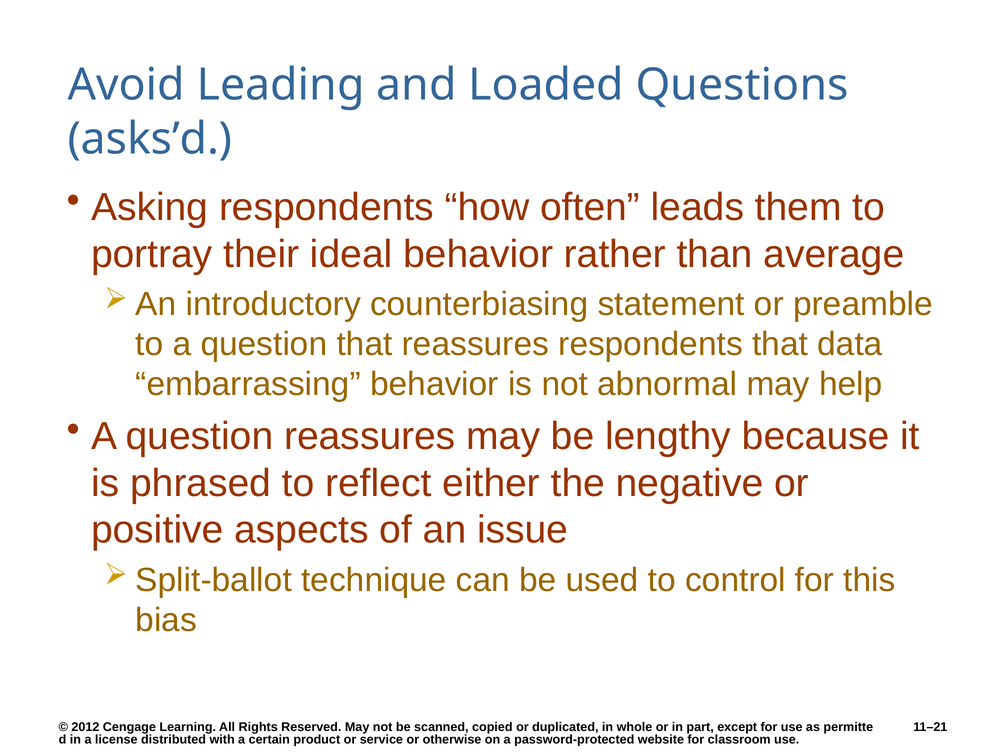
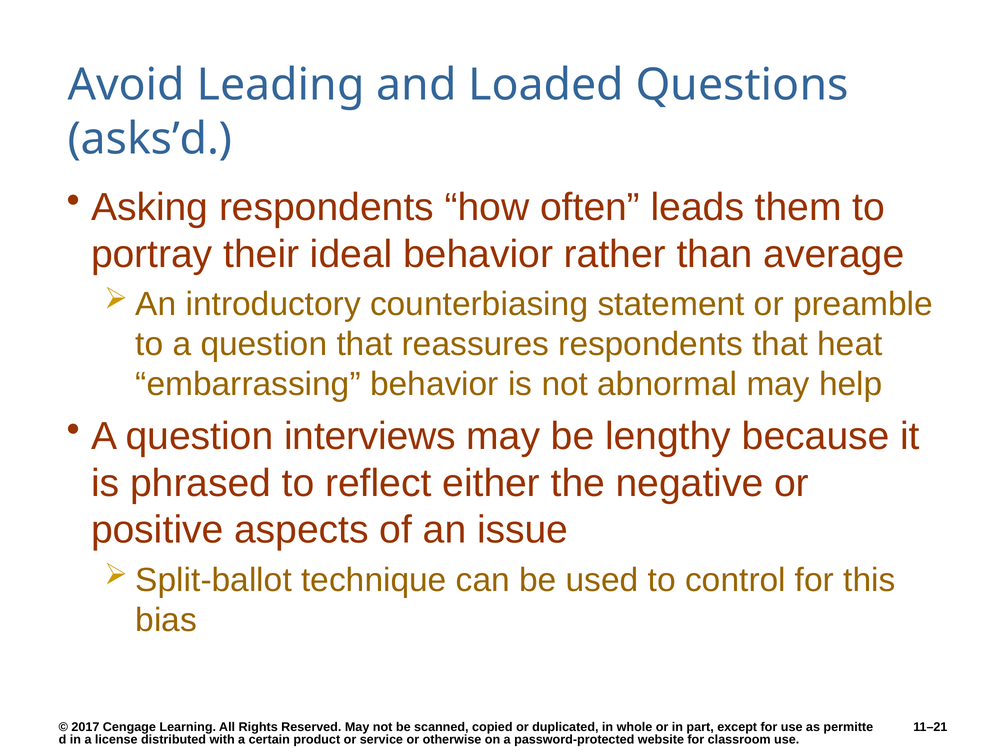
data: data -> heat
question reassures: reassures -> interviews
2012: 2012 -> 2017
